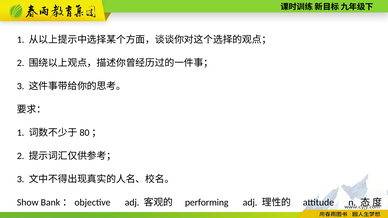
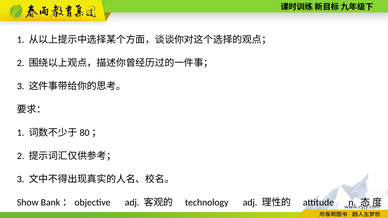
performing: performing -> technology
